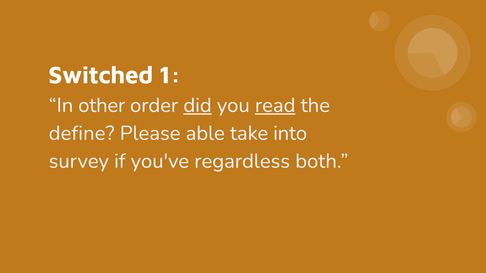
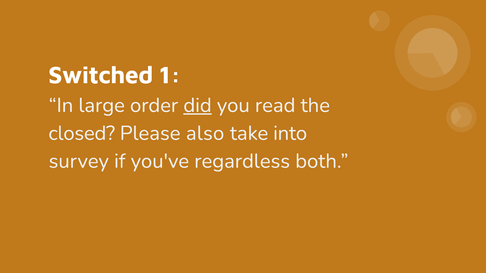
other: other -> large
read underline: present -> none
define: define -> closed
able: able -> also
